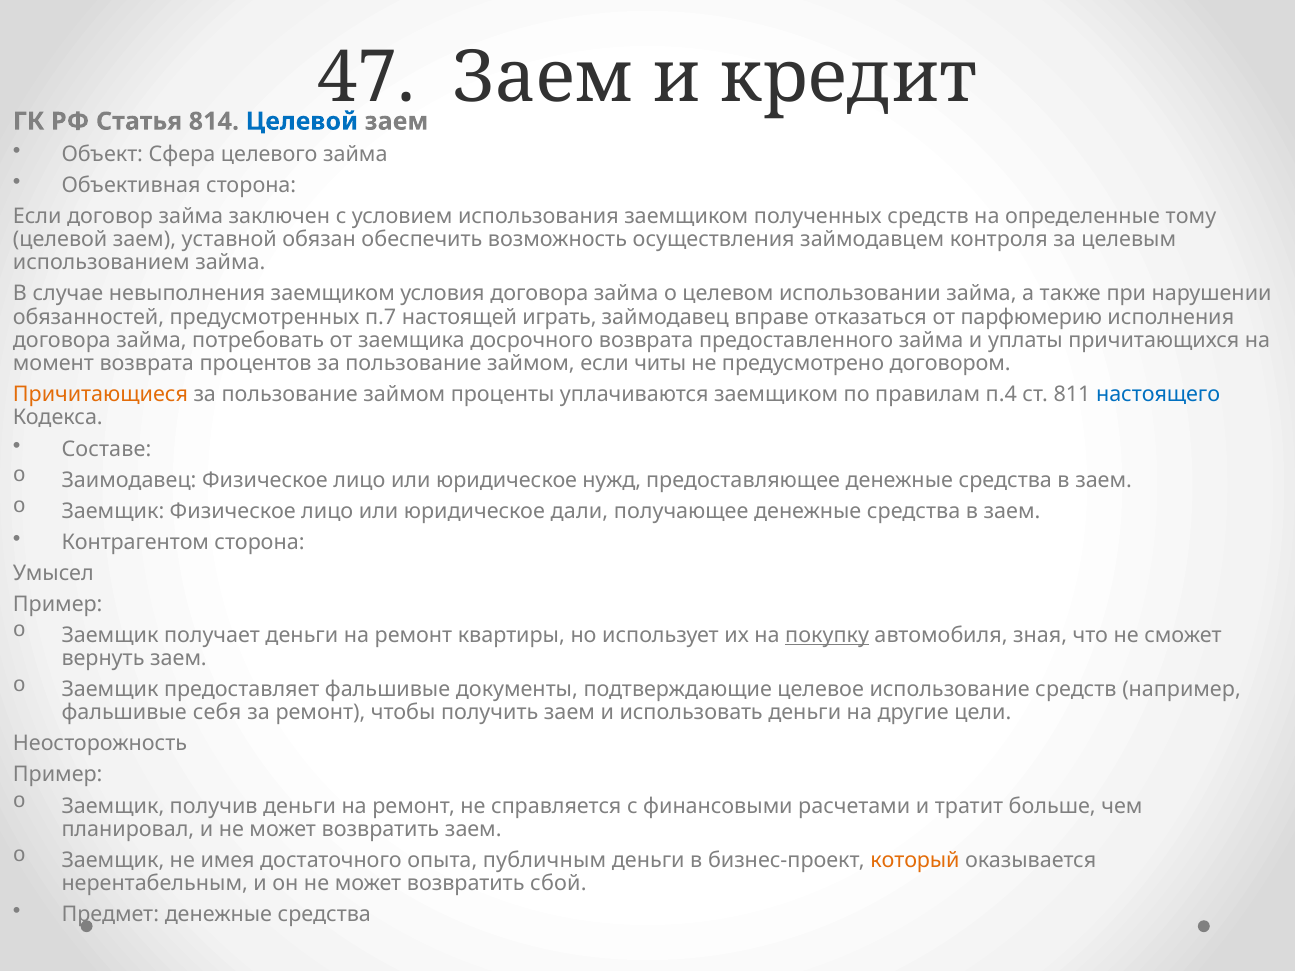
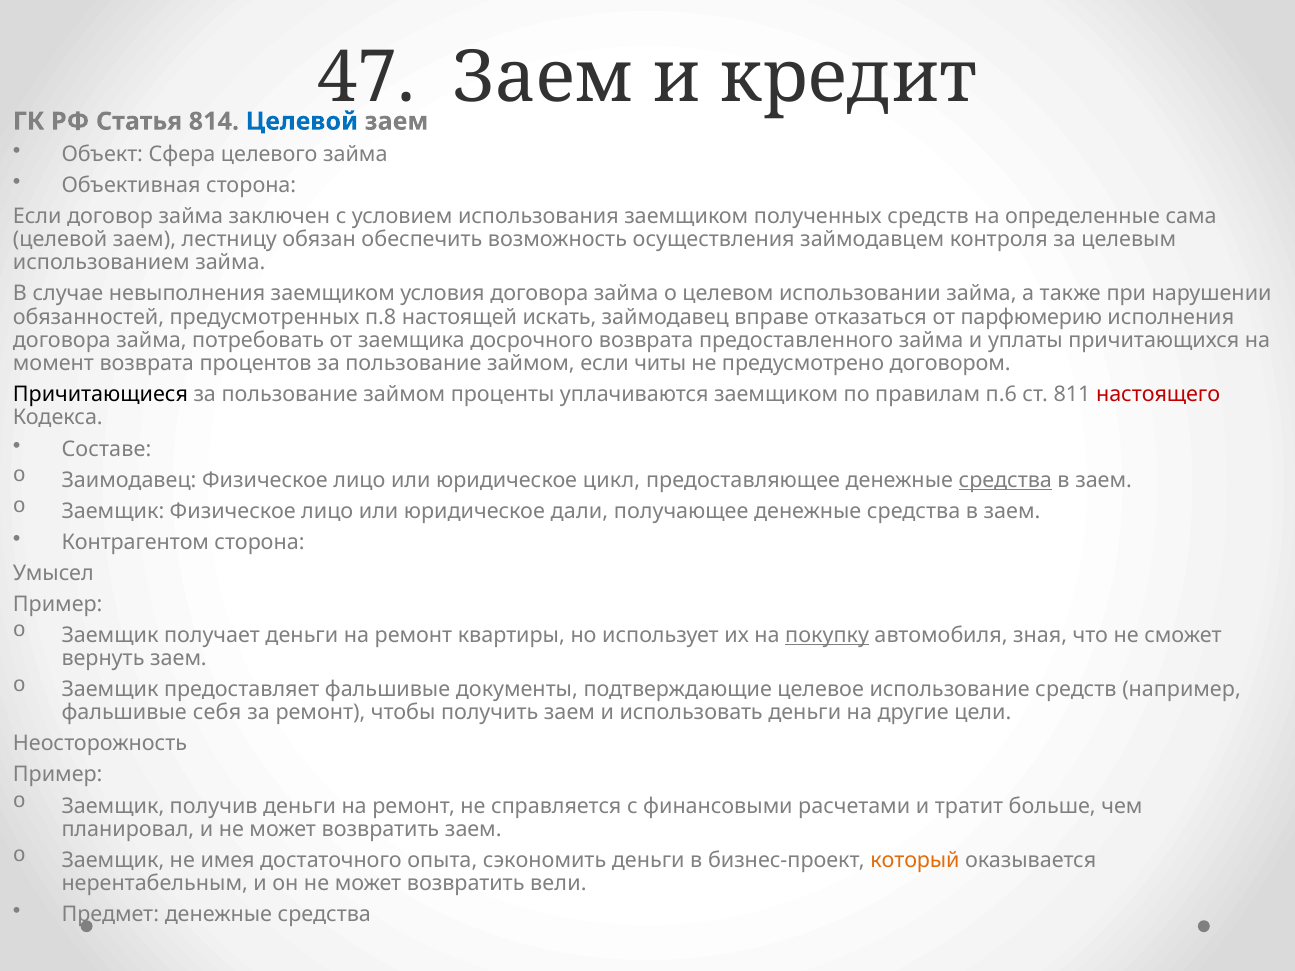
тому: тому -> сама
уставной: уставной -> лестницу
п.7: п.7 -> п.8
играть: играть -> искать
Причитающиеся colour: orange -> black
п.4: п.4 -> п.6
настоящего colour: blue -> red
нужд: нужд -> цикл
средства at (1005, 480) underline: none -> present
публичным: публичным -> сэкономить
сбой: сбой -> вели
